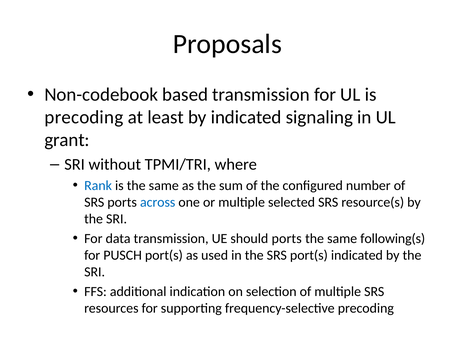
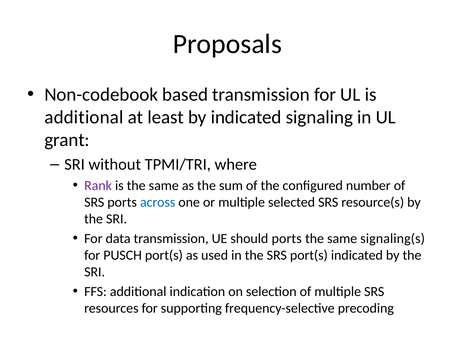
precoding at (84, 117): precoding -> additional
Rank colour: blue -> purple
following(s: following(s -> signaling(s
